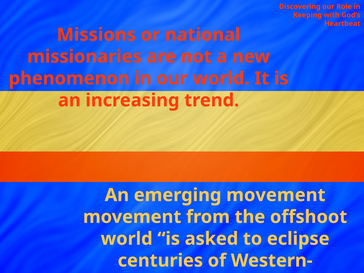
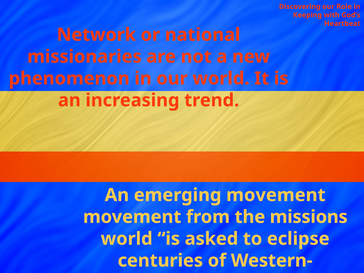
Missions at (96, 35): Missions -> Network
the offshoot: offshoot -> missions
